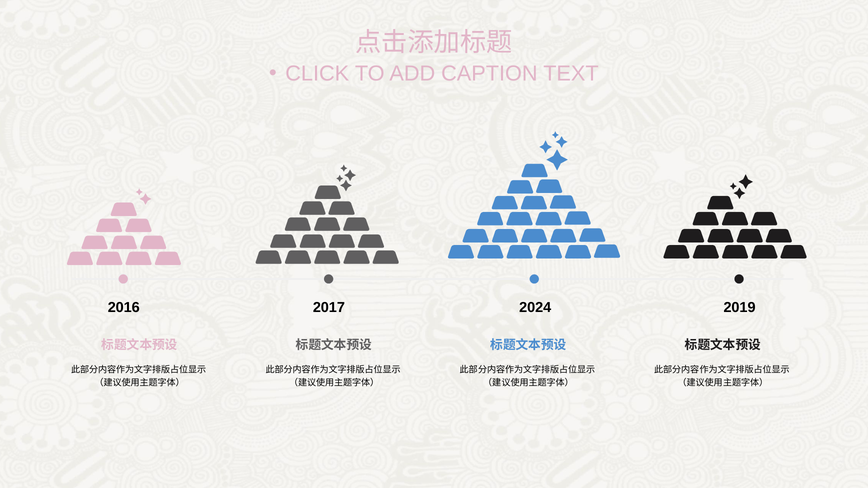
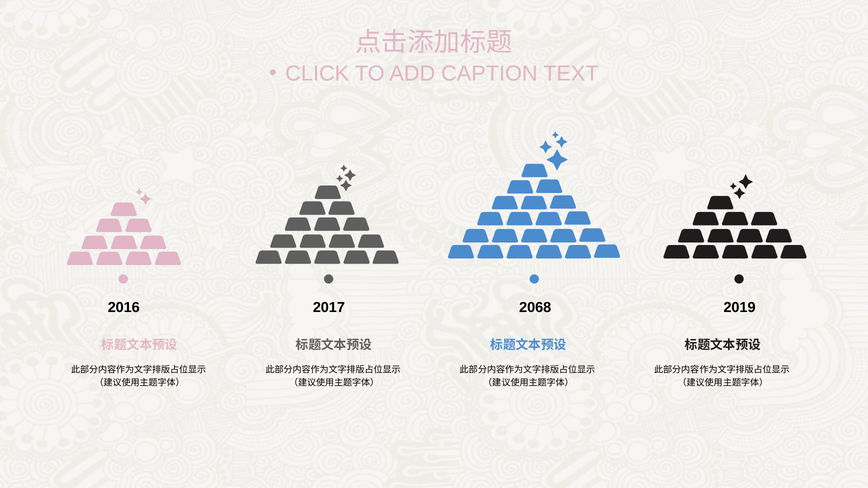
2024: 2024 -> 2068
